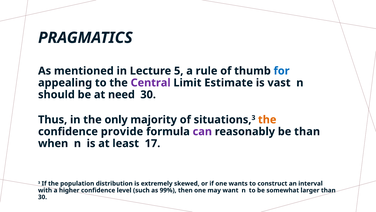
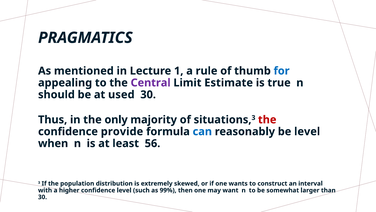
5: 5 -> 1
vast: vast -> true
need: need -> used
the at (267, 119) colour: orange -> red
can colour: purple -> blue
be than: than -> level
17: 17 -> 56
